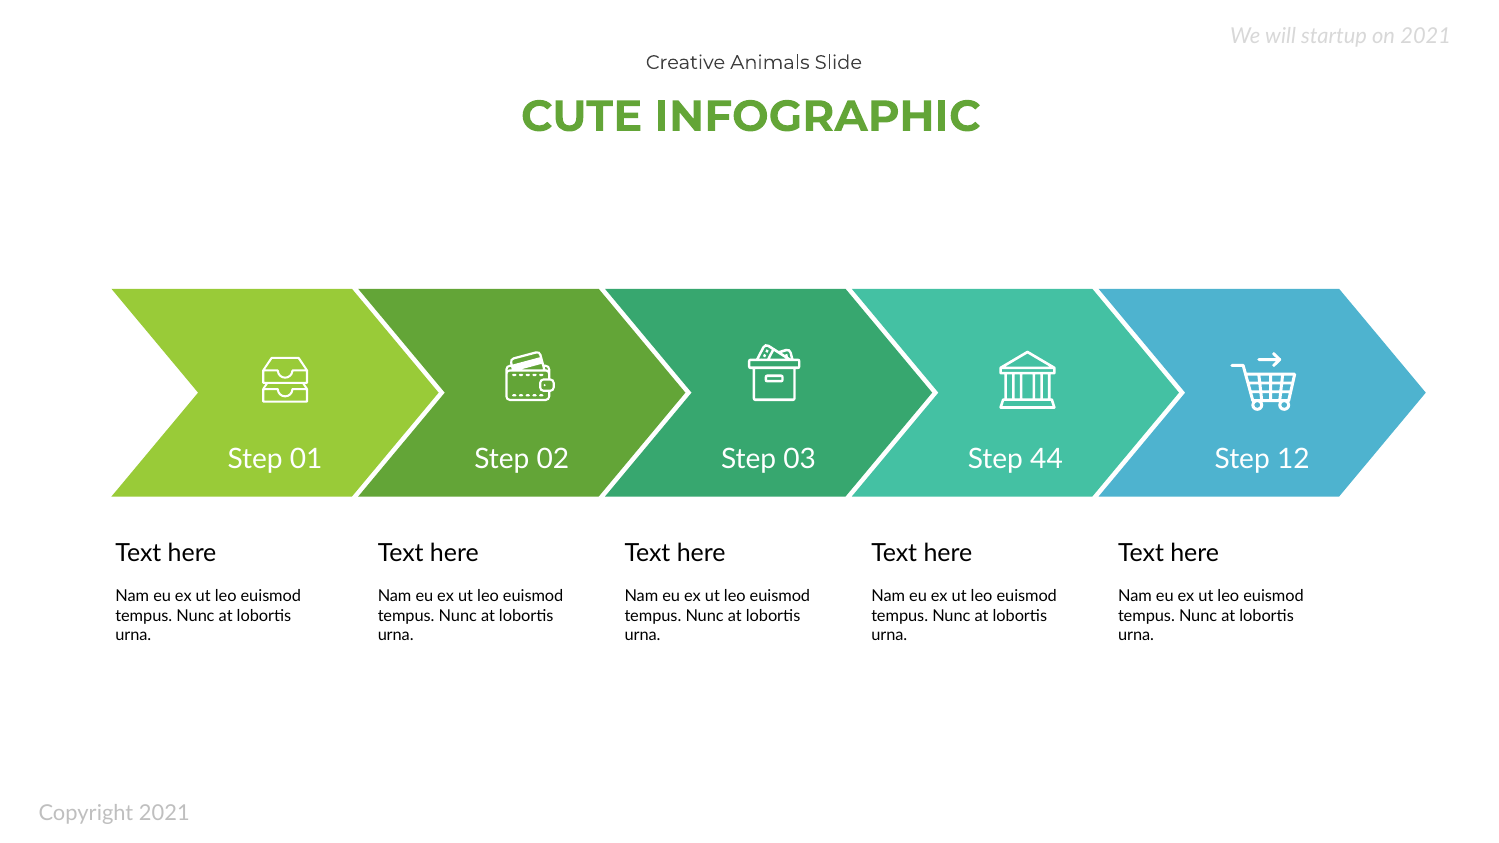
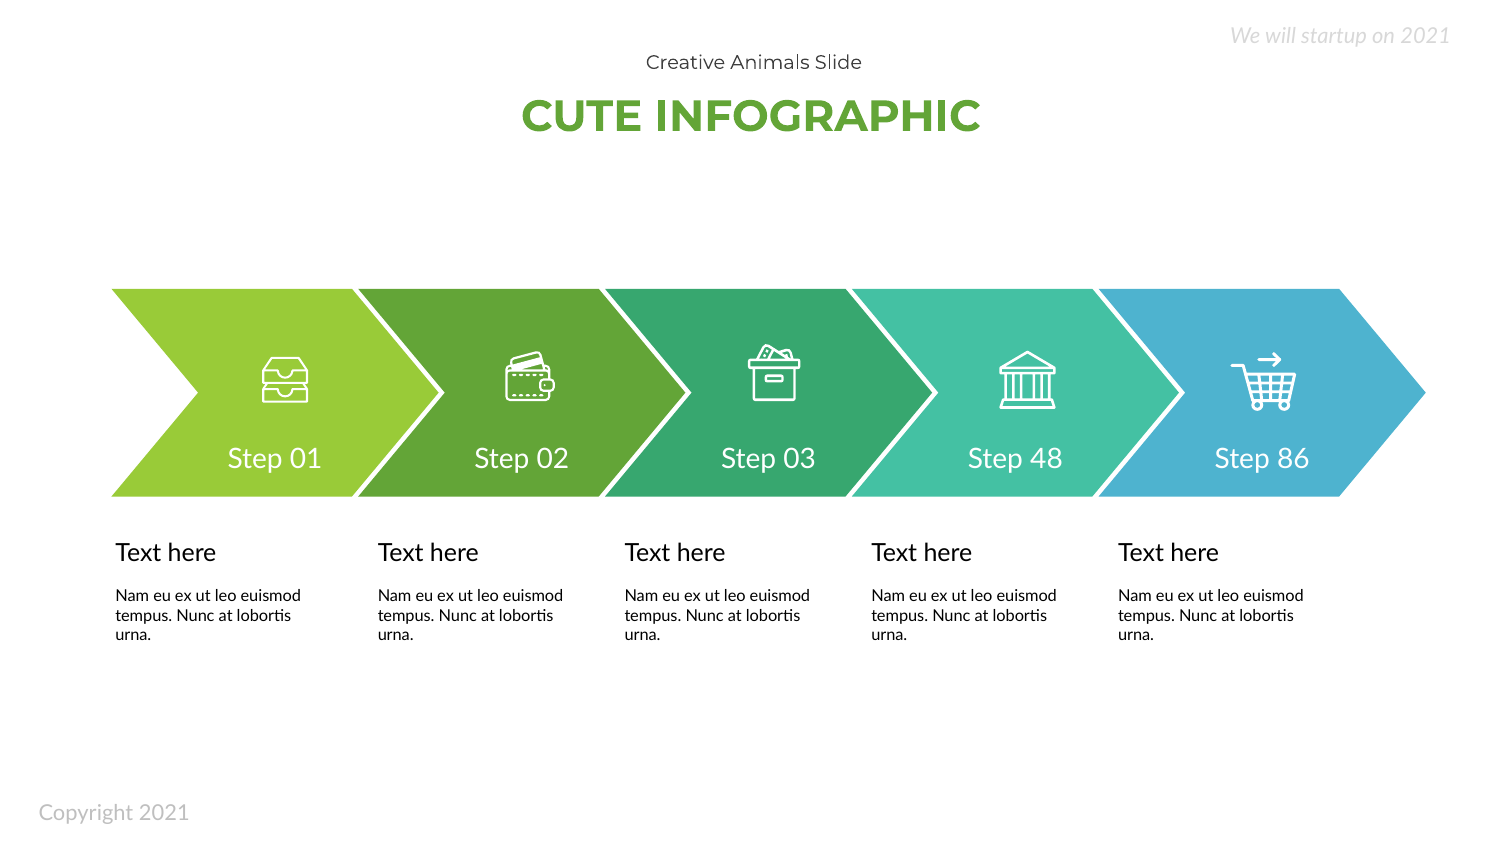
44: 44 -> 48
12: 12 -> 86
